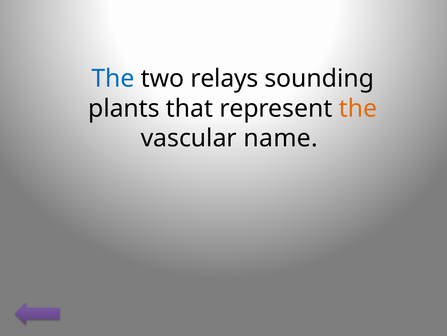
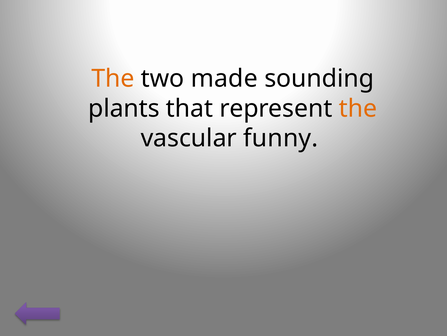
The at (113, 78) colour: blue -> orange
relays: relays -> made
name: name -> funny
